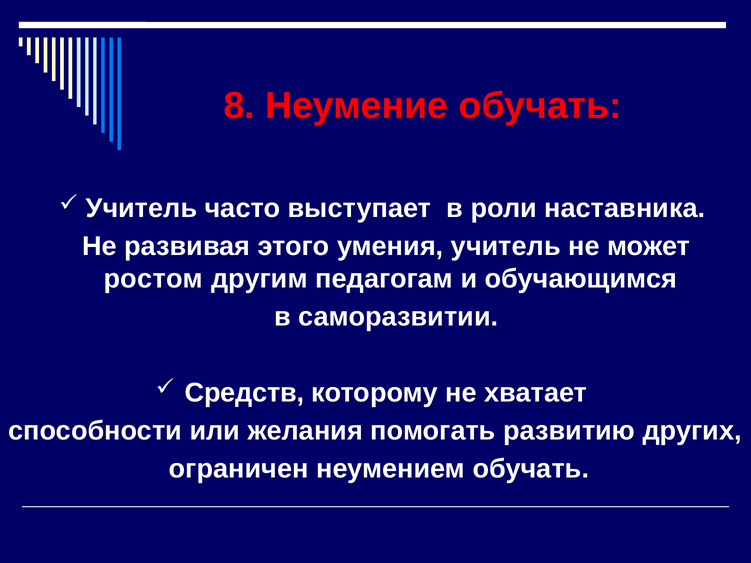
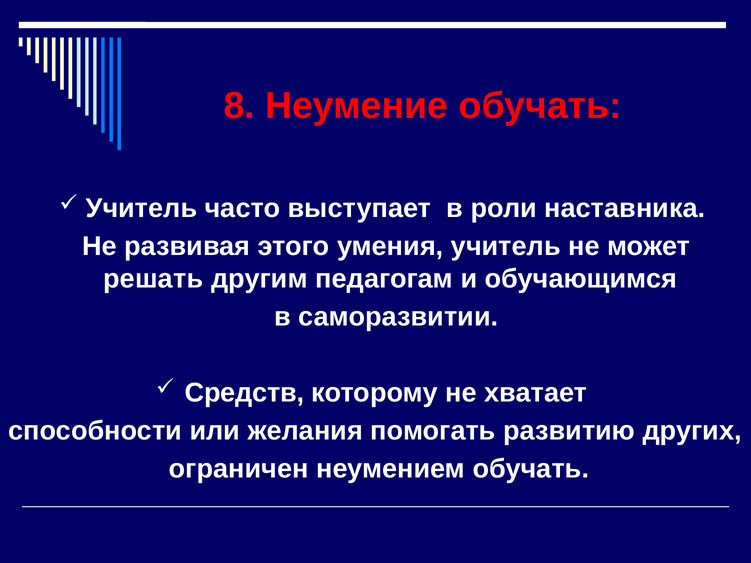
ростом: ростом -> решать
